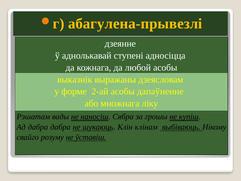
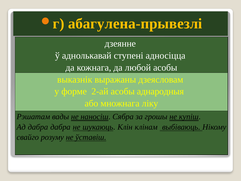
дапаўненне: дапаўненне -> аднародныя
